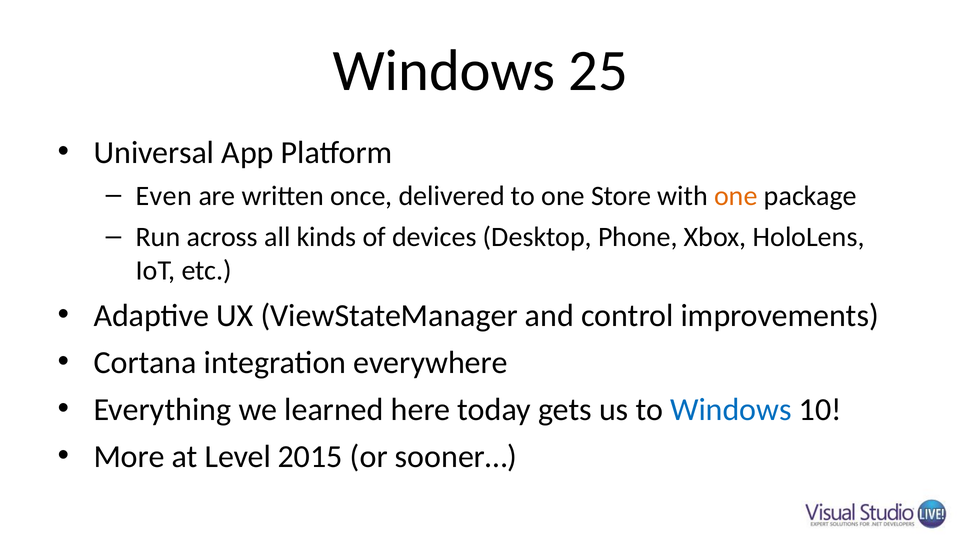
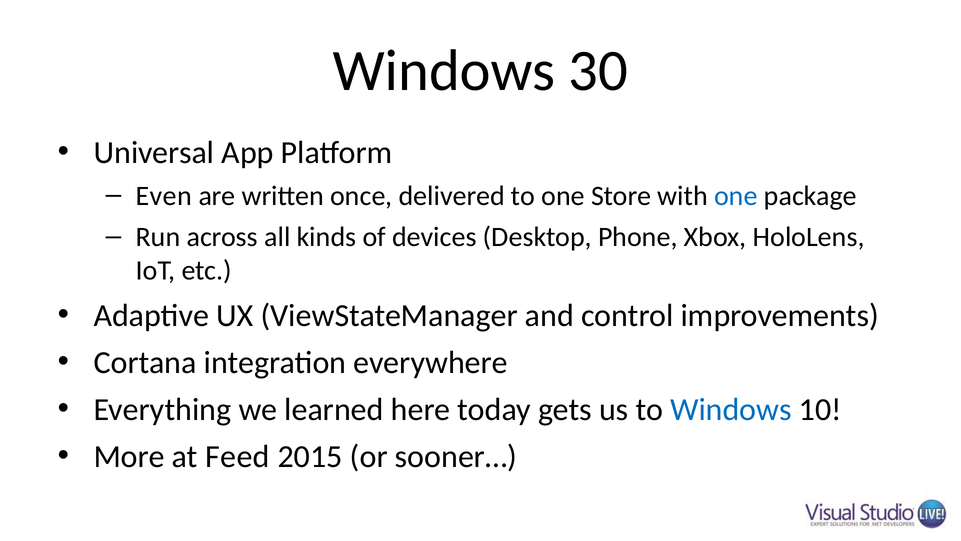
25: 25 -> 30
one at (736, 196) colour: orange -> blue
Level: Level -> Feed
